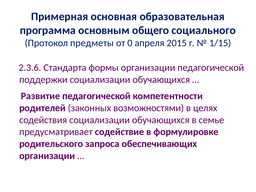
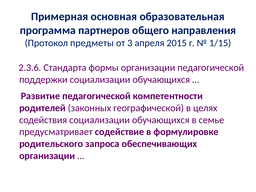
основным: основным -> партнеров
социального: социального -> направления
0: 0 -> 3
возможностями: возможностями -> географической
